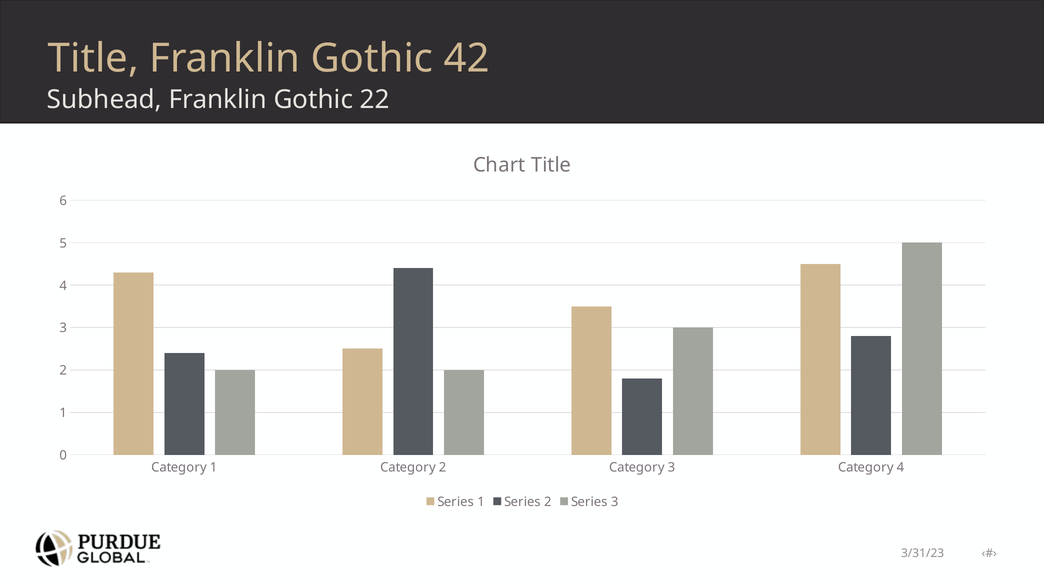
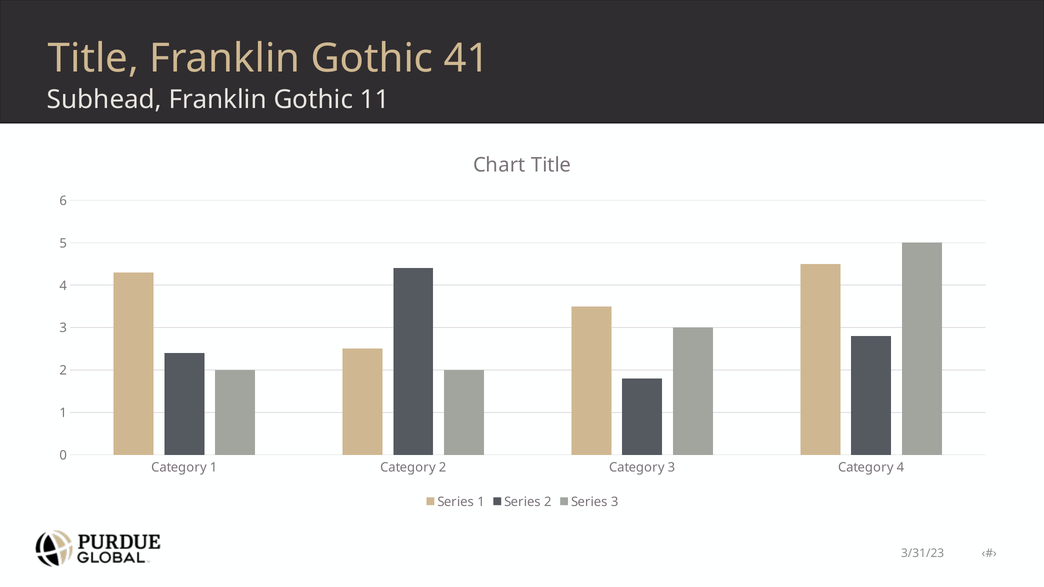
42: 42 -> 41
22: 22 -> 11
